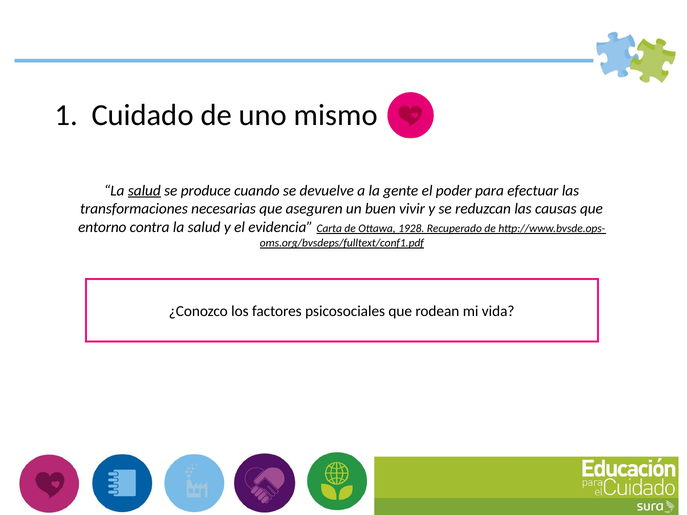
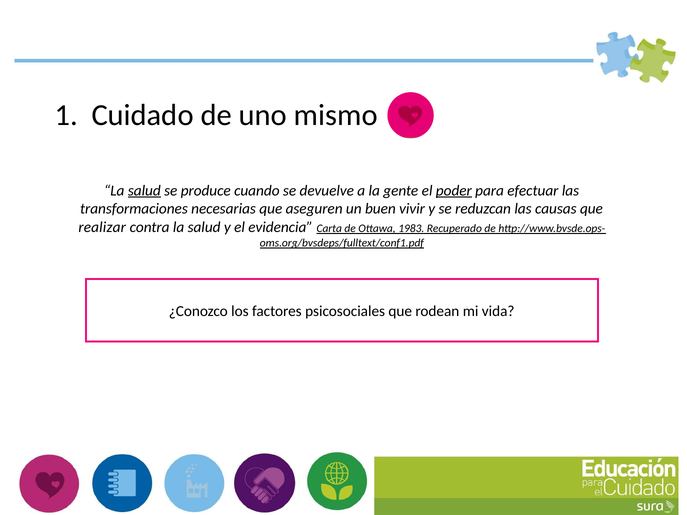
poder underline: none -> present
entorno: entorno -> realizar
1928: 1928 -> 1983
